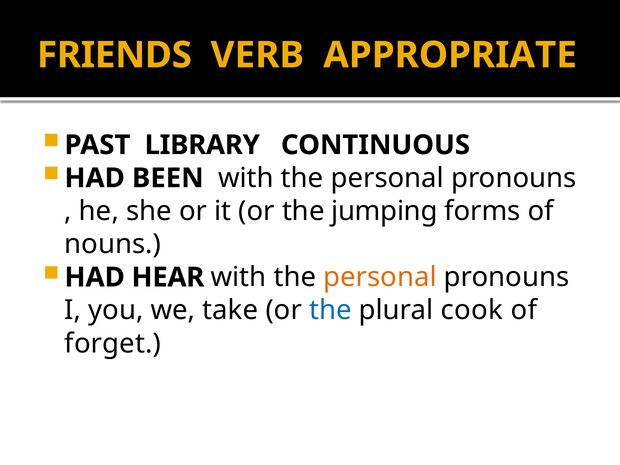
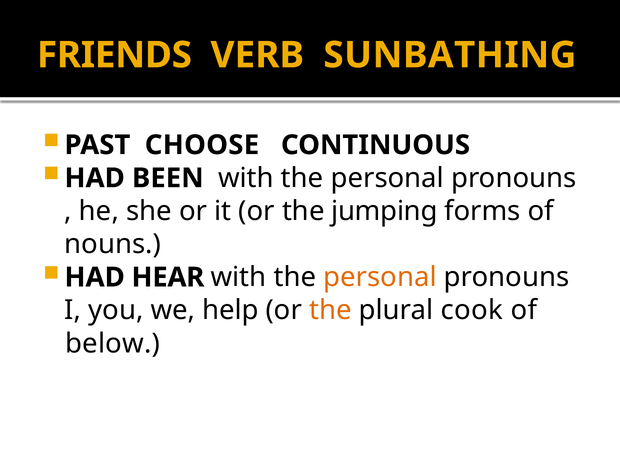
APPROPRIATE: APPROPRIATE -> SUNBATHING
LIBRARY: LIBRARY -> CHOOSE
take: take -> help
the at (330, 310) colour: blue -> orange
forget: forget -> below
